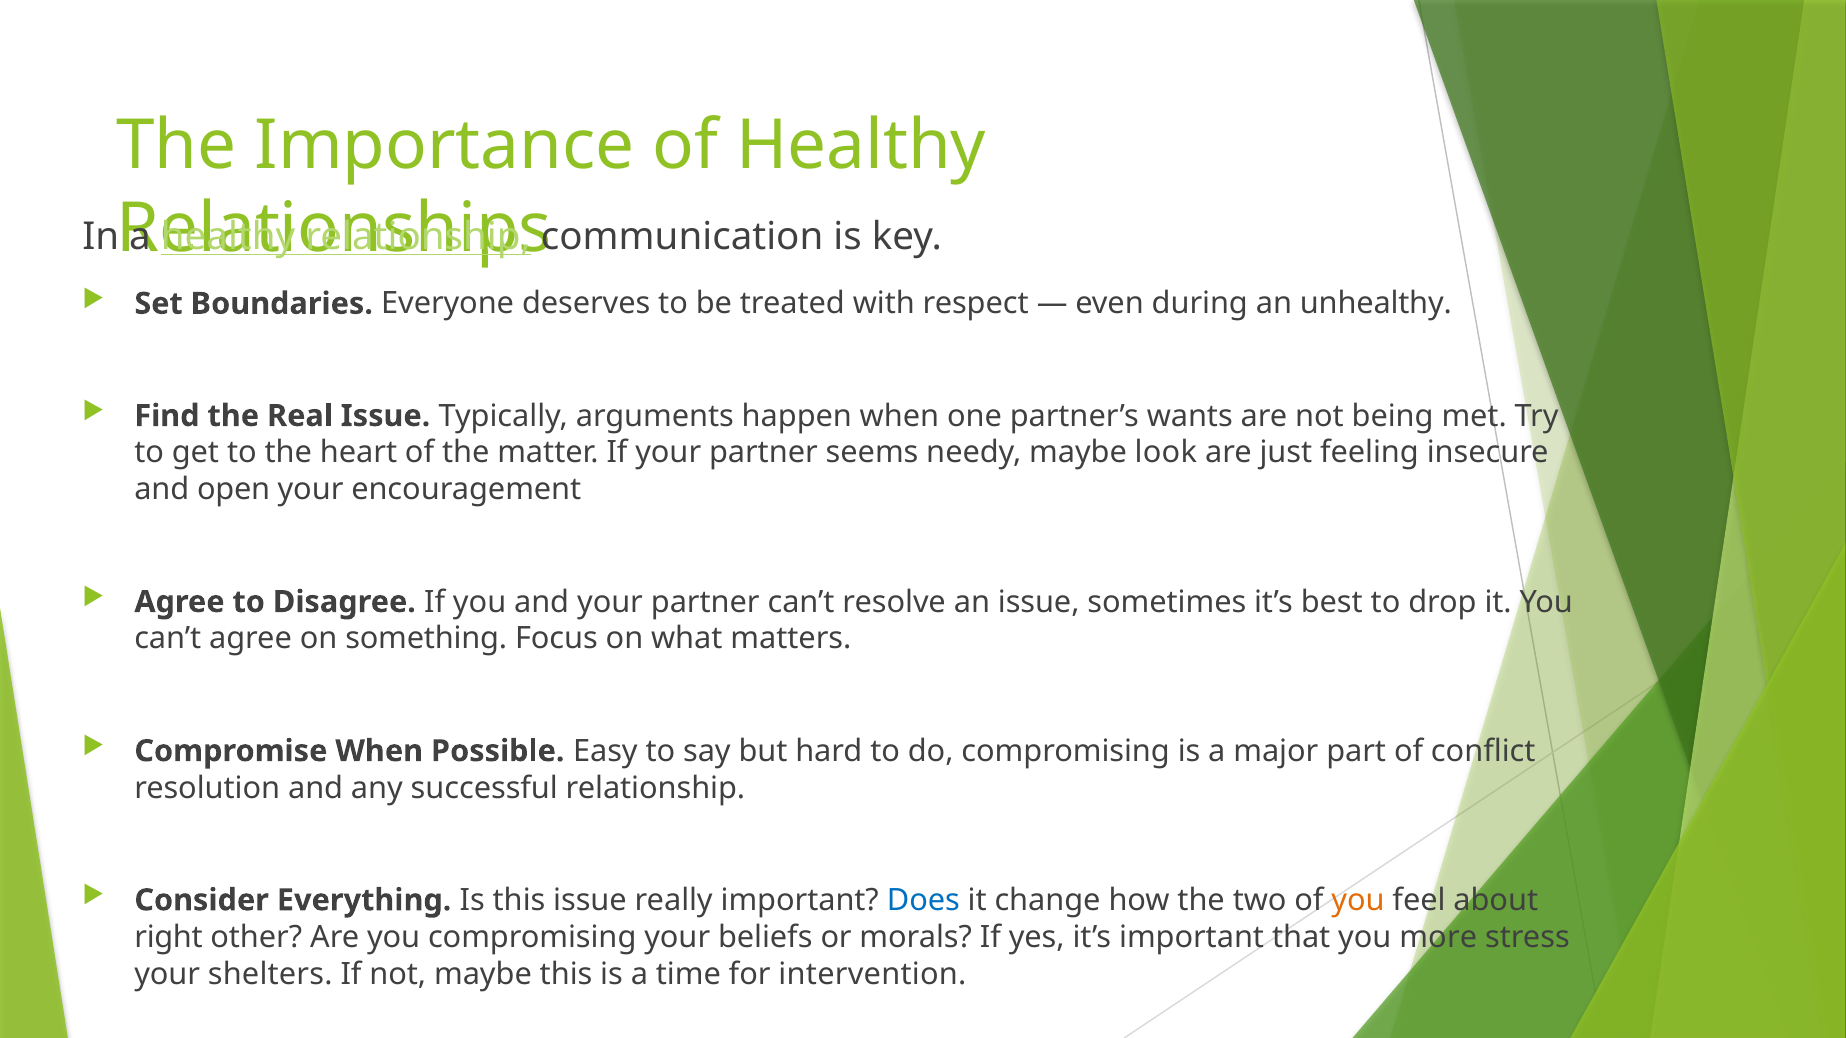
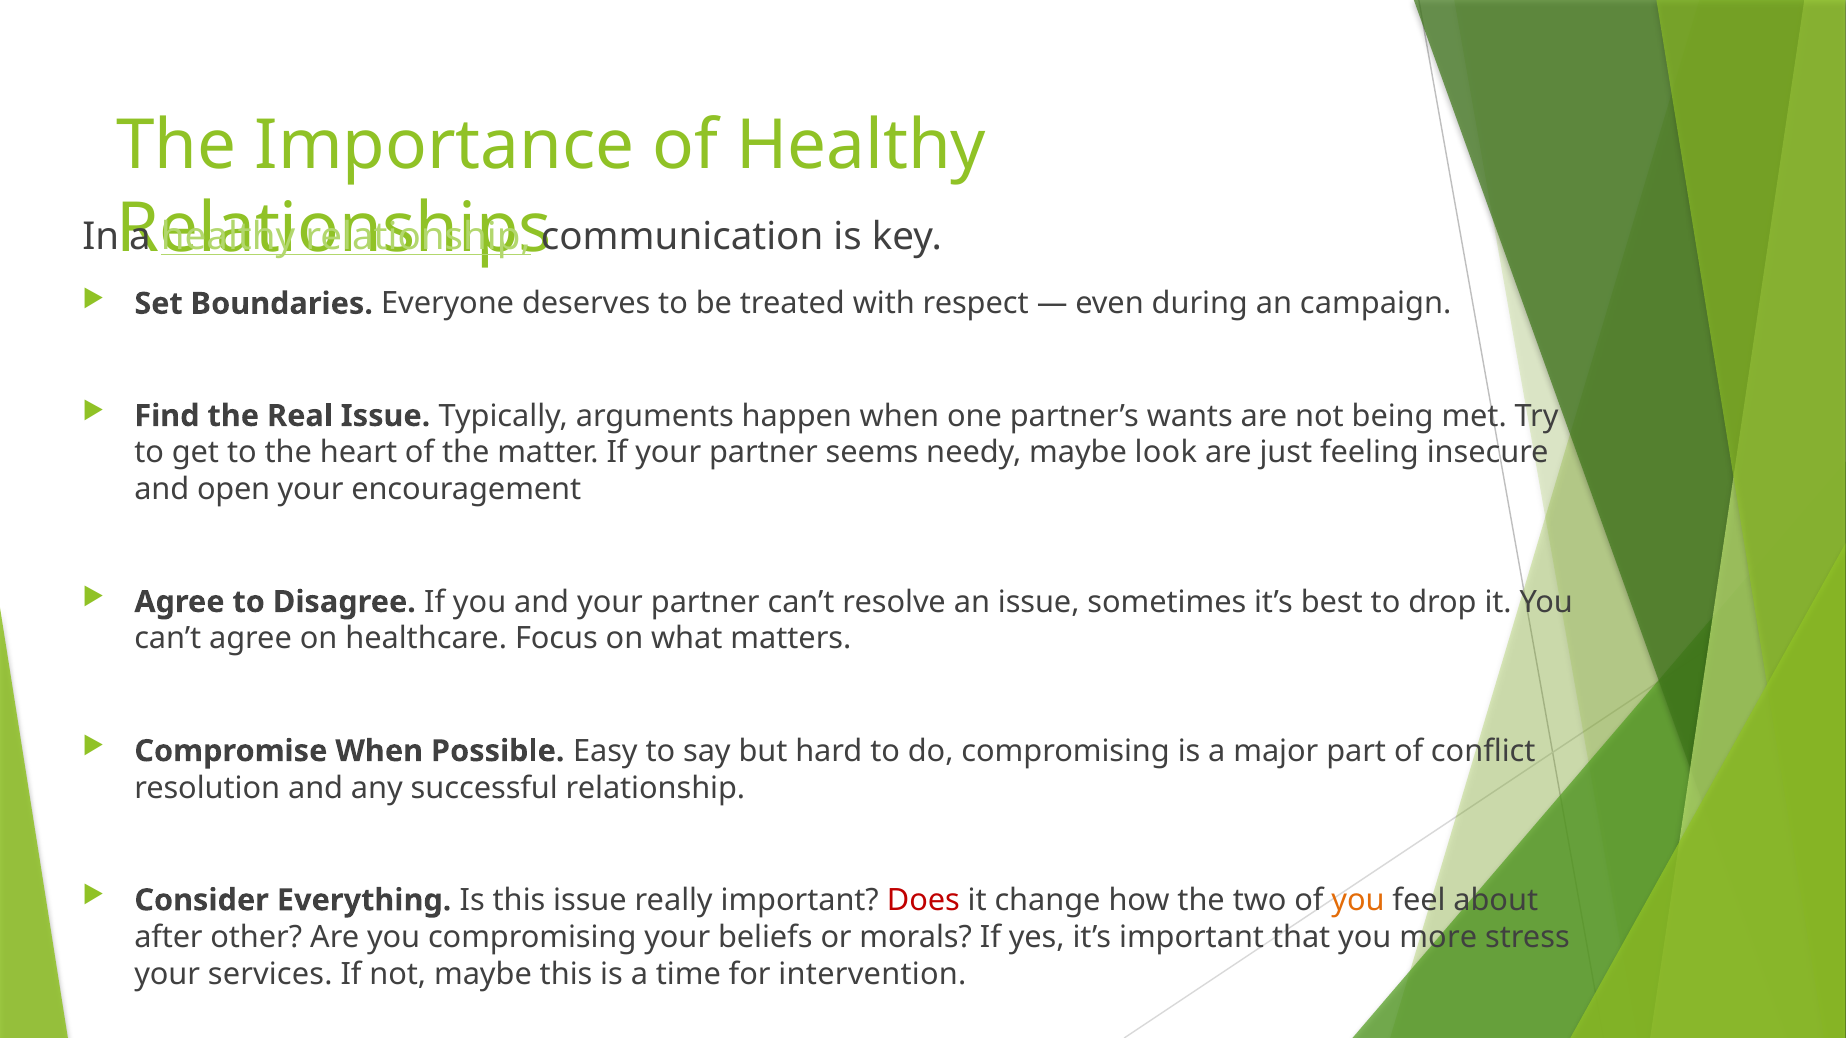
unhealthy: unhealthy -> campaign
something: something -> healthcare
Does colour: blue -> red
right: right -> after
shelters: shelters -> services
